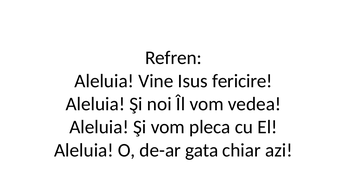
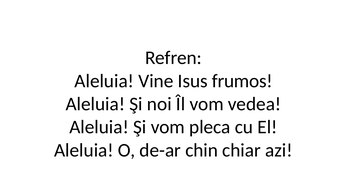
fericire: fericire -> frumos
gata: gata -> chin
